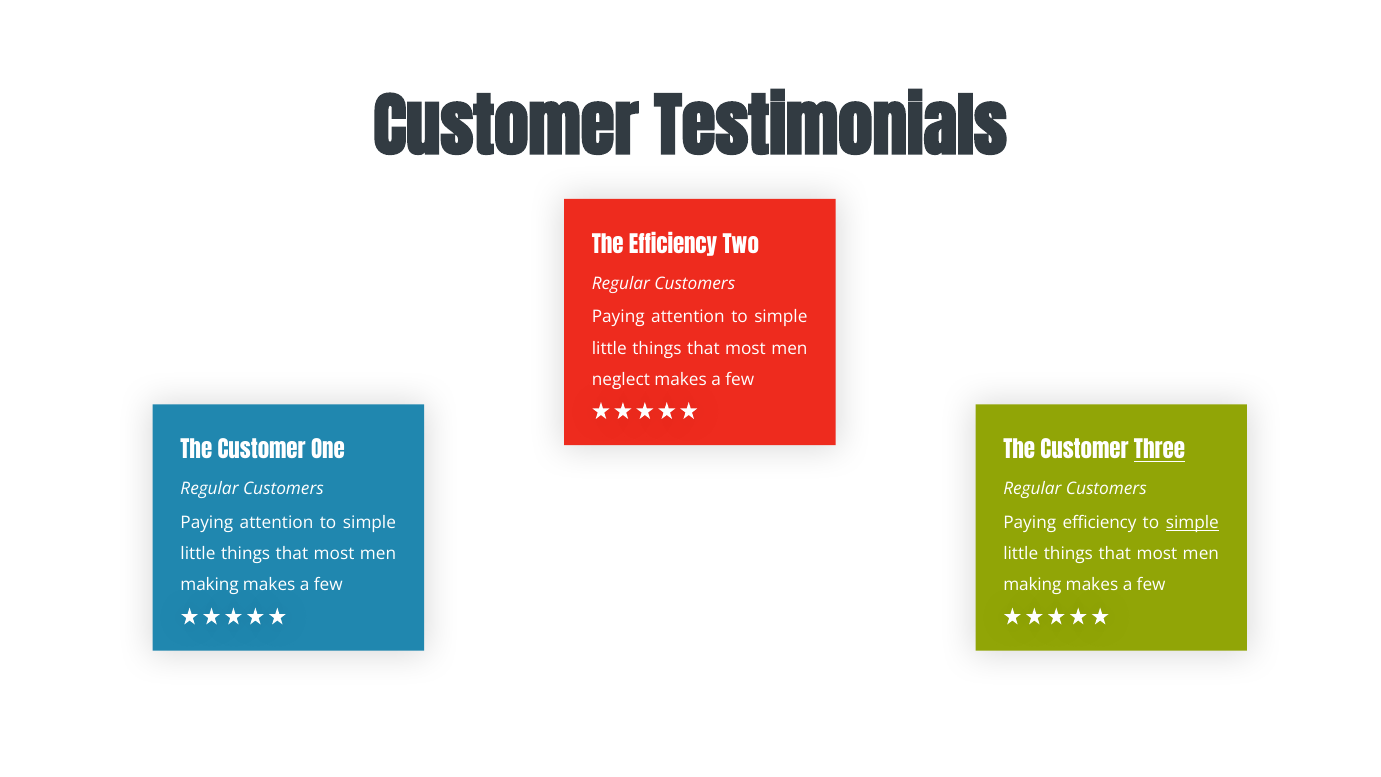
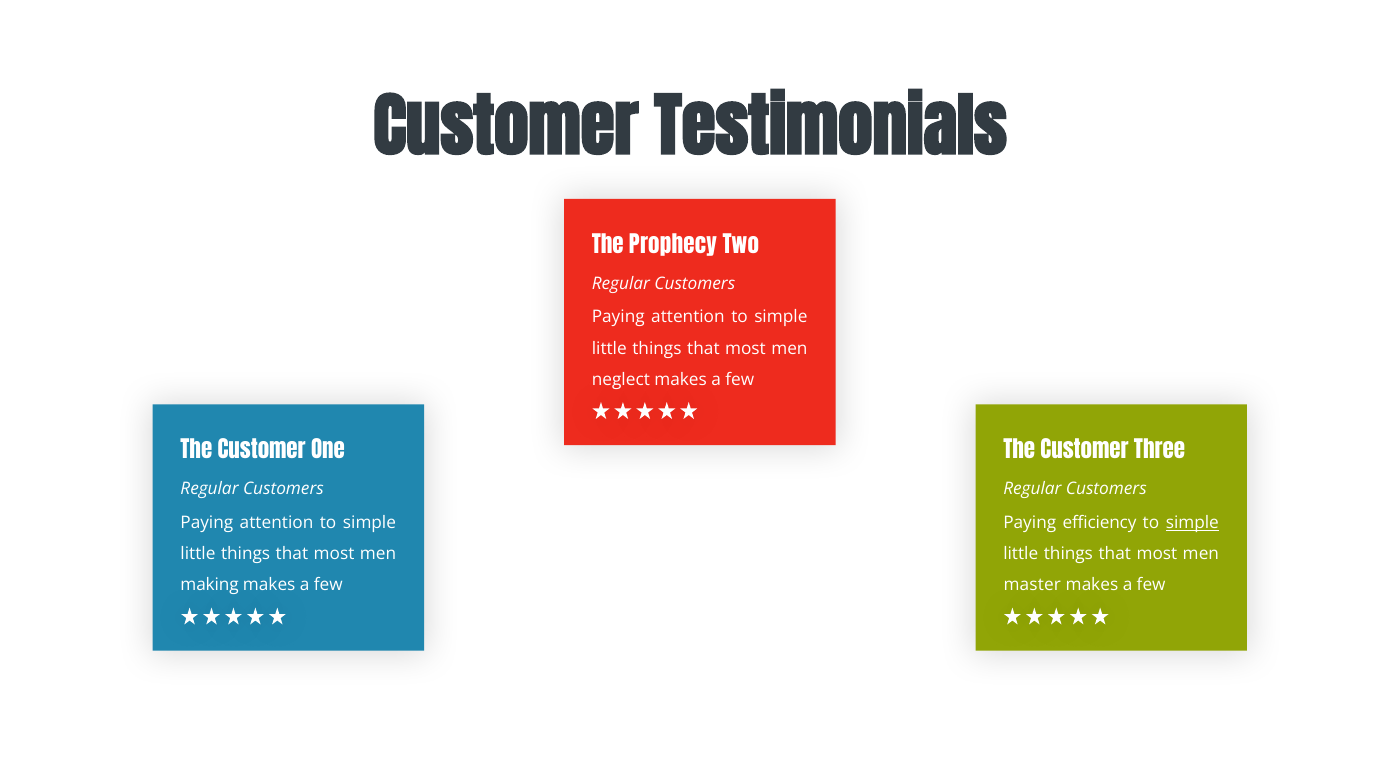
The Efficiency: Efficiency -> Prophecy
Three underline: present -> none
making at (1032, 585): making -> master
